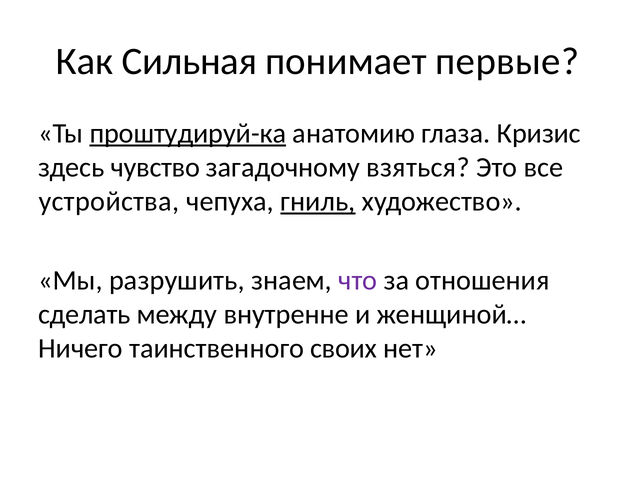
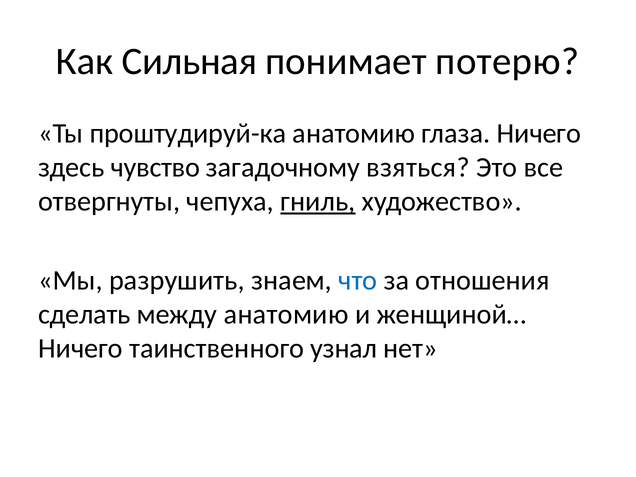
первые: первые -> потерю
проштудируй-ка underline: present -> none
глаза Кризис: Кризис -> Ничего
устройства: устройства -> отвергнуты
что colour: purple -> blue
между внутренне: внутренне -> анатомию
своих: своих -> узнал
